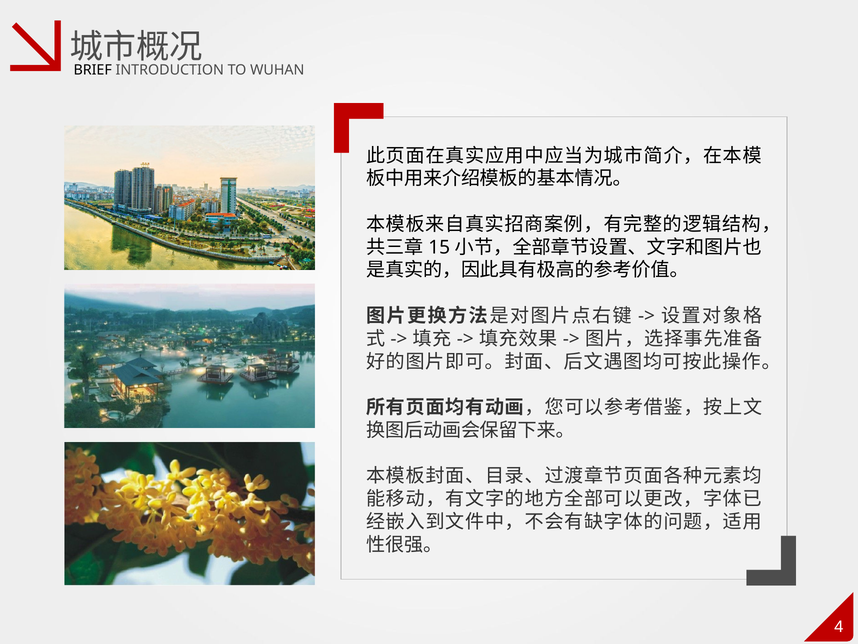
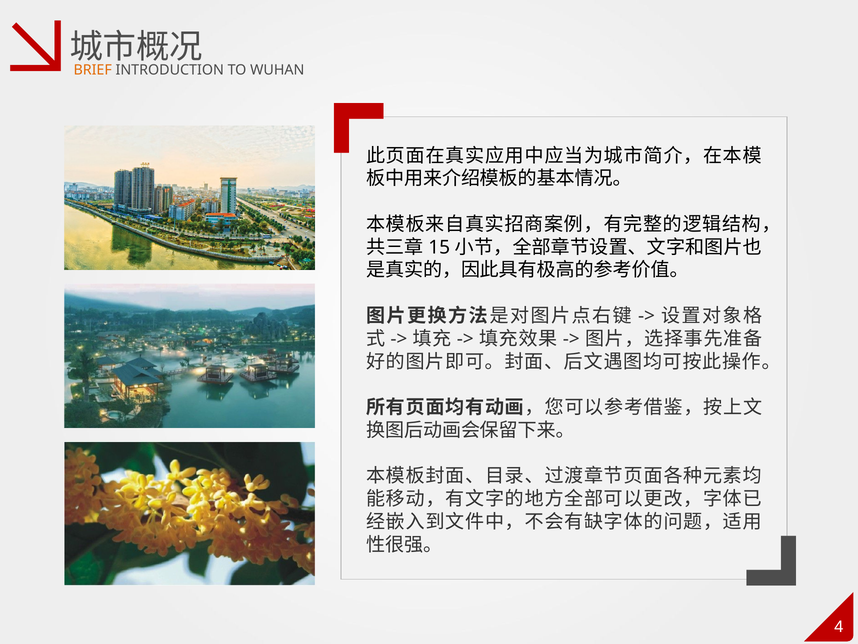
BRIEF colour: black -> orange
